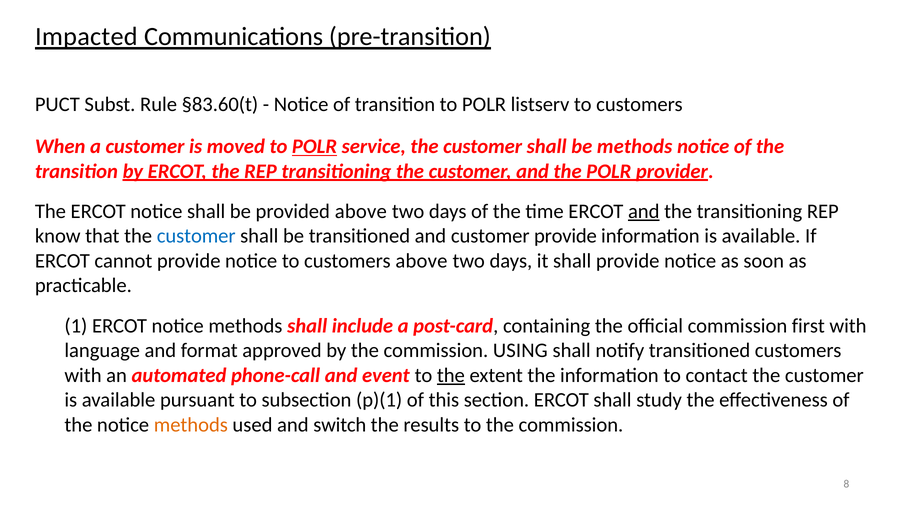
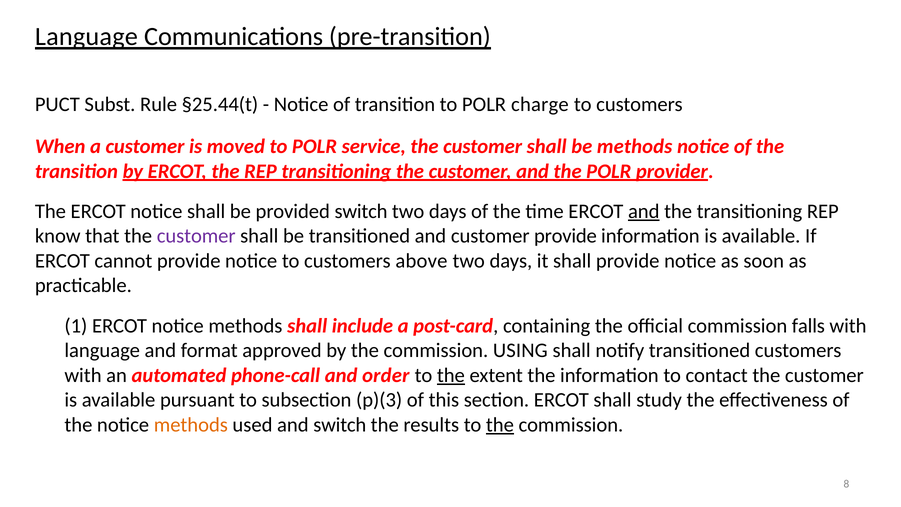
Impacted at (86, 37): Impacted -> Language
§83.60(t: §83.60(t -> §25.44(t
listserv: listserv -> charge
POLR at (315, 147) underline: present -> none
provided above: above -> switch
customer at (196, 236) colour: blue -> purple
first: first -> falls
event: event -> order
p)(1: p)(1 -> p)(3
the at (500, 425) underline: none -> present
